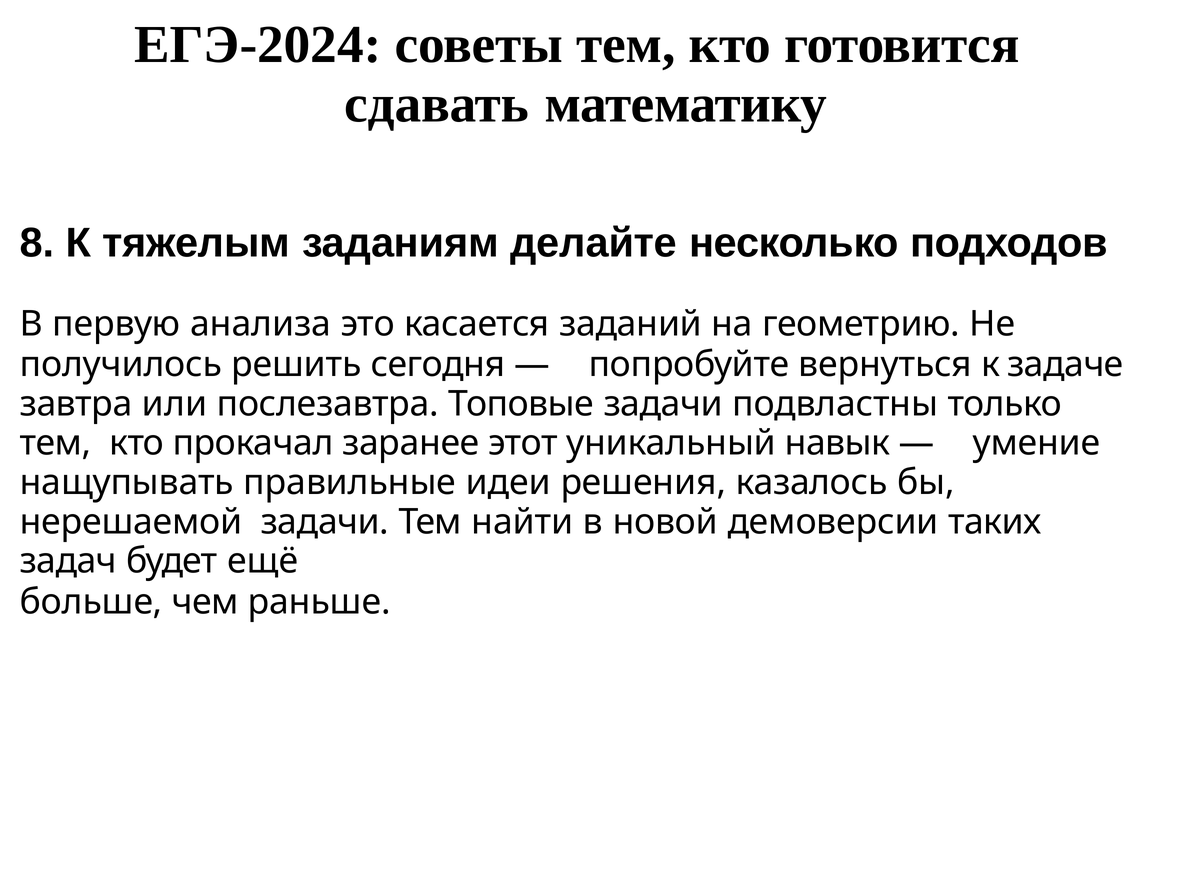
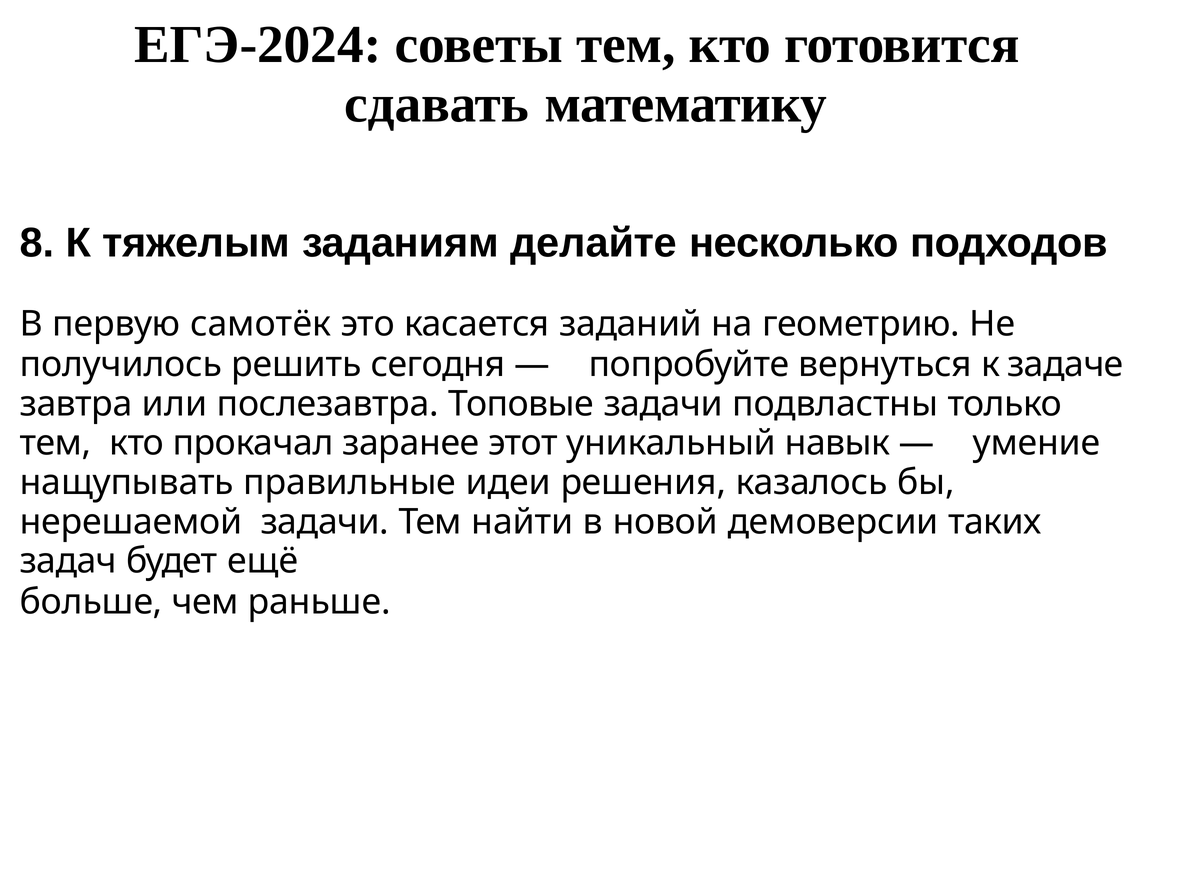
анализа: анализа -> самотёк
